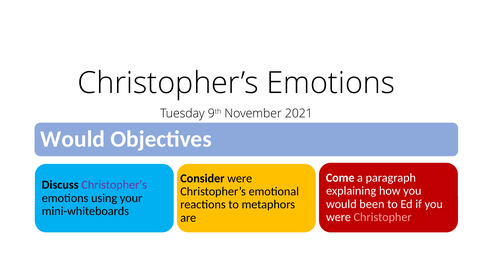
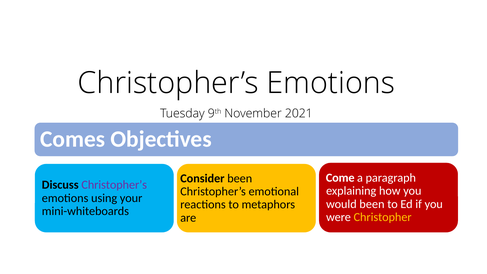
Would at (73, 139): Would -> Comes
Consider were: were -> been
Christopher colour: pink -> yellow
